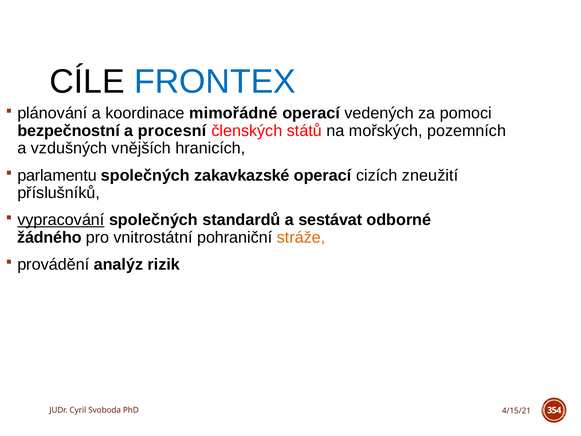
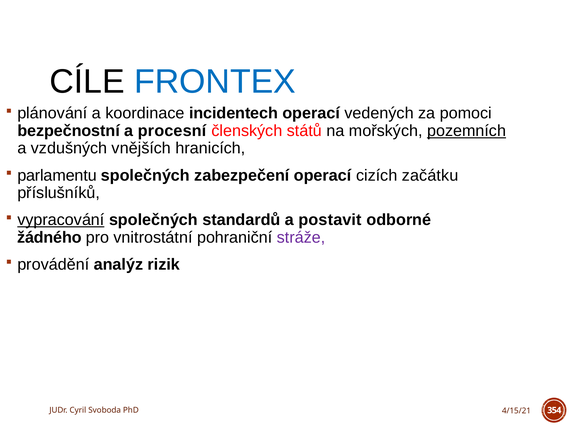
mimořádné: mimořádné -> incidentech
pozemních underline: none -> present
zakavkazské: zakavkazské -> zabezpečení
zneužití: zneužití -> začátku
sestávat: sestávat -> postavit
stráže colour: orange -> purple
